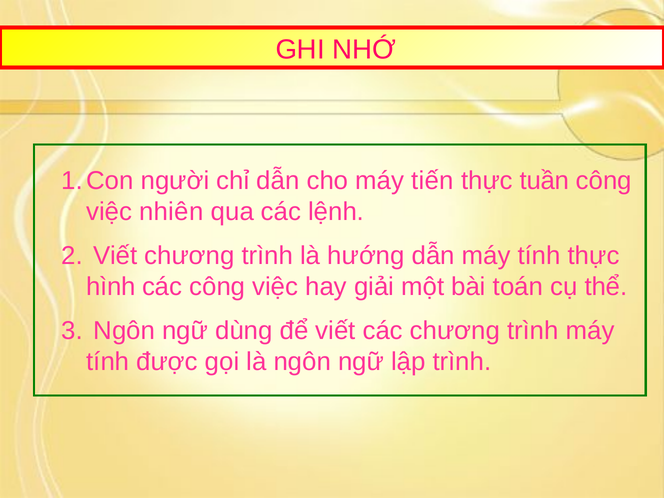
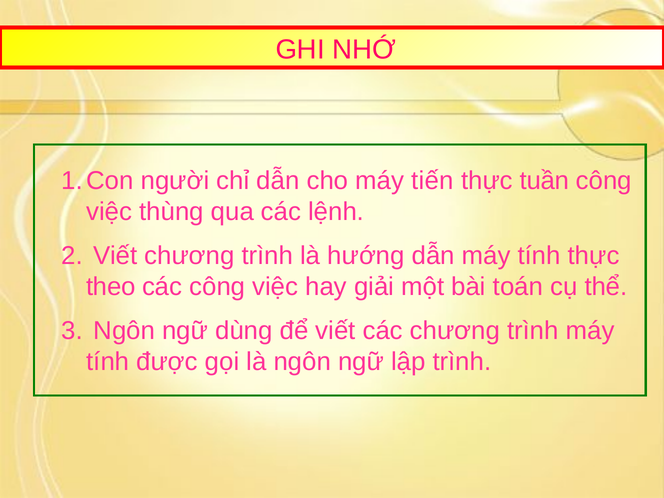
nhiên: nhiên -> thùng
hình: hình -> theo
